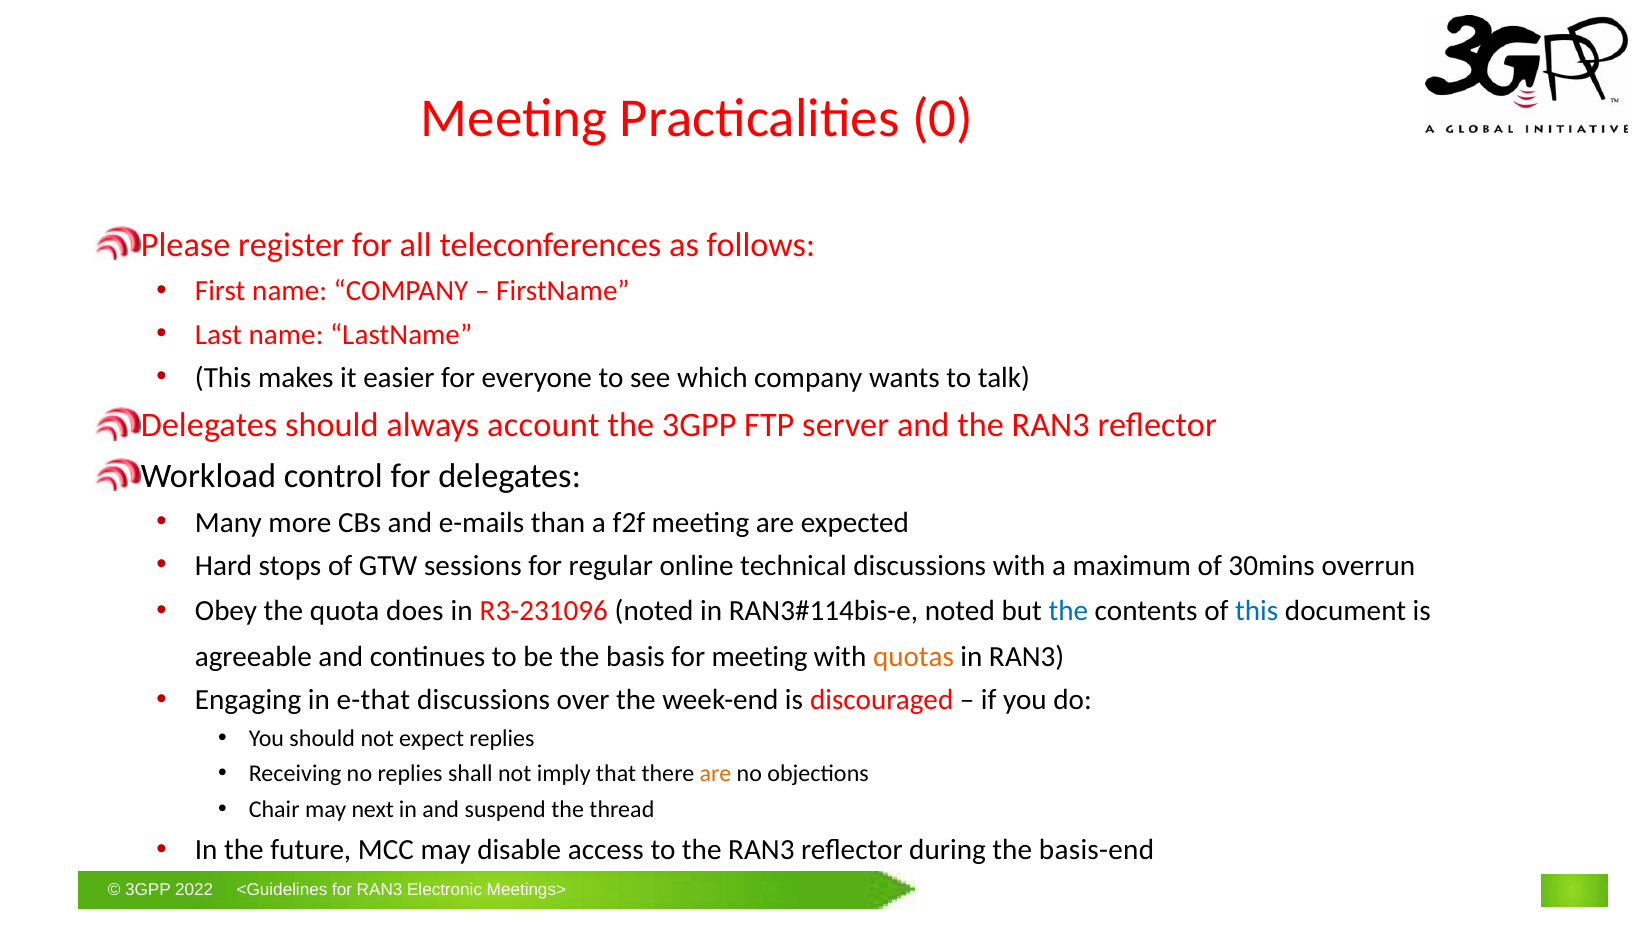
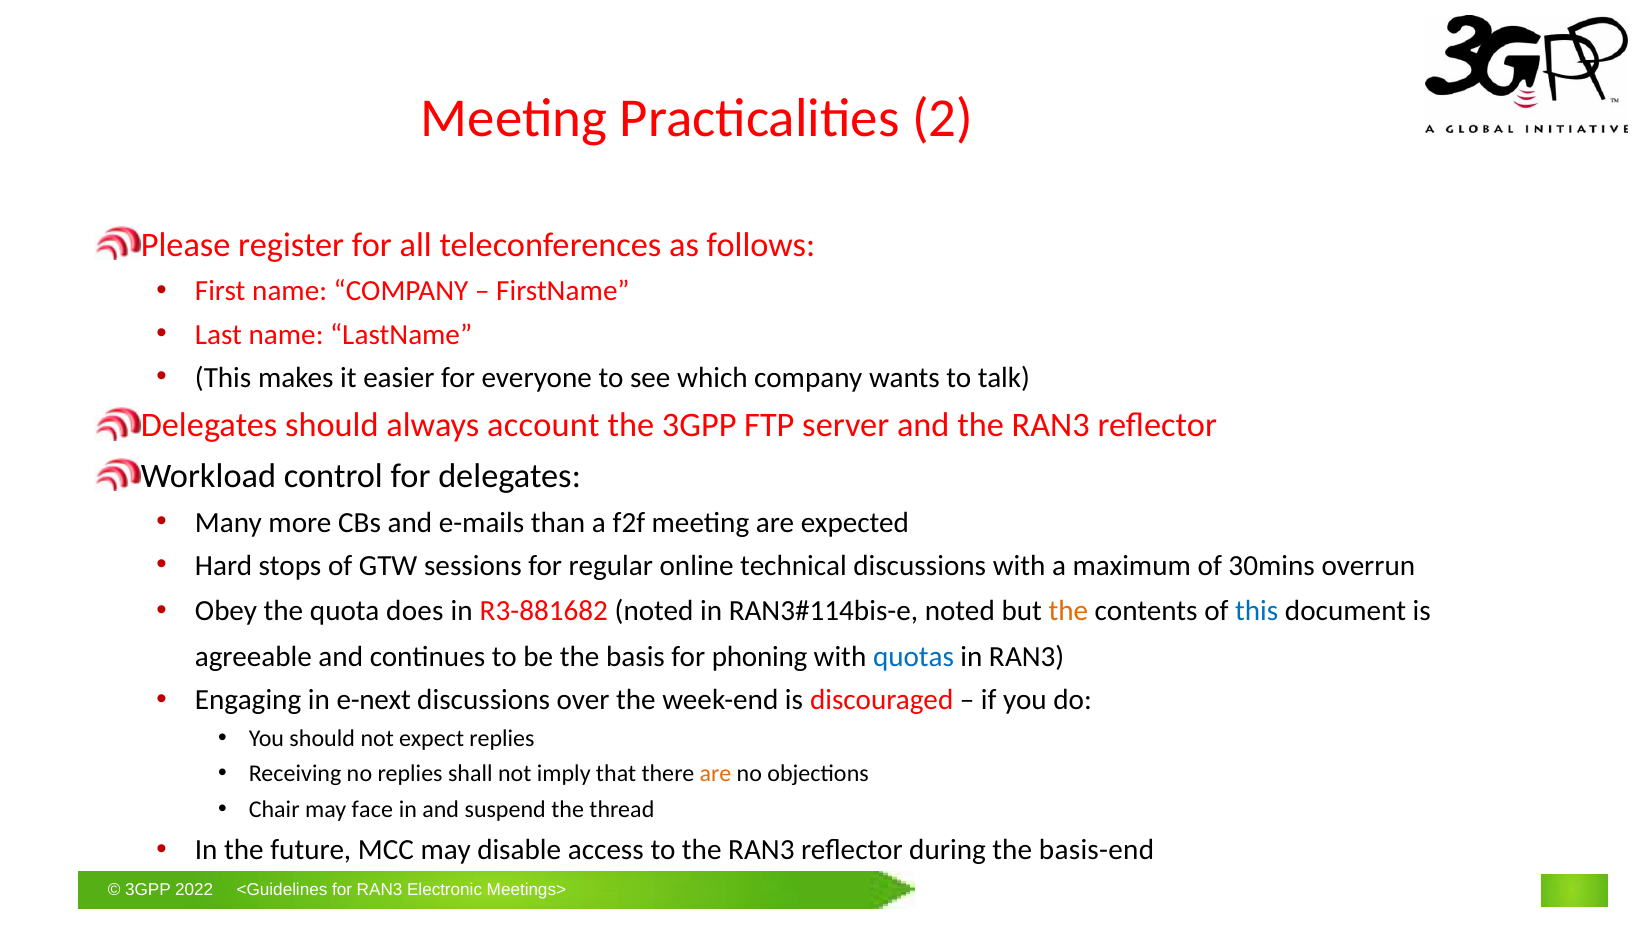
0: 0 -> 2
R3-231096: R3-231096 -> R3-881682
the at (1068, 611) colour: blue -> orange
for meeting: meeting -> phoning
quotas colour: orange -> blue
e-that: e-that -> e-next
next: next -> face
